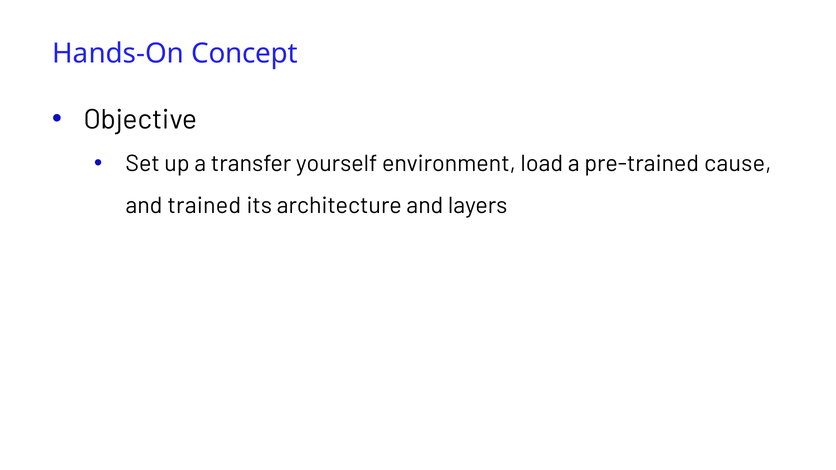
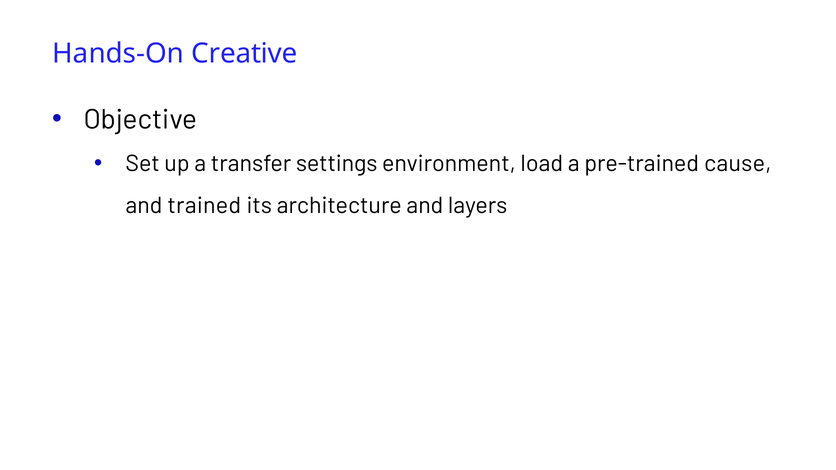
Concept: Concept -> Creative
yourself: yourself -> settings
